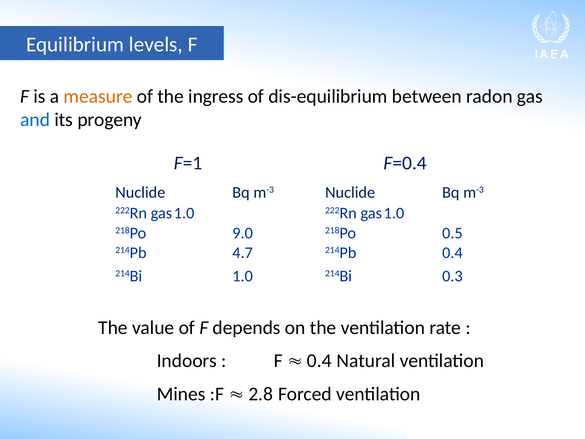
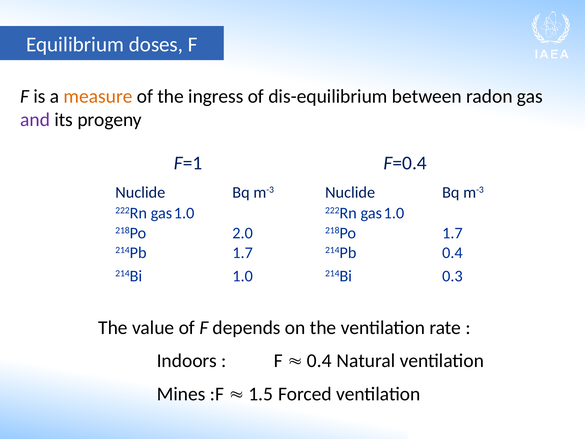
levels: levels -> doses
and colour: blue -> purple
9.0: 9.0 -> 2.0
218Po 0.5: 0.5 -> 1.7
214Pb 4.7: 4.7 -> 1.7
2.8: 2.8 -> 1.5
